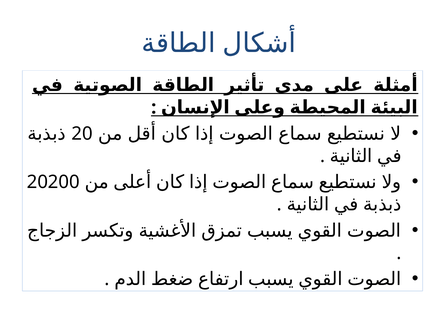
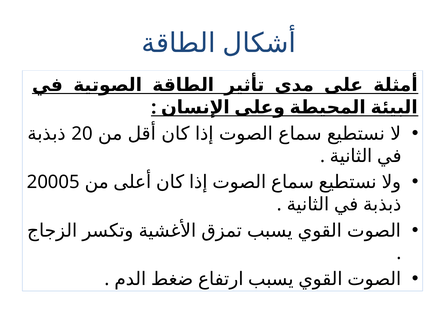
20200: 20200 -> 20005
